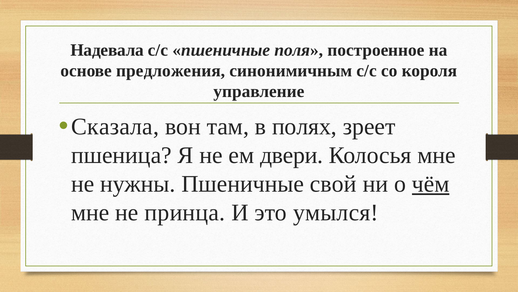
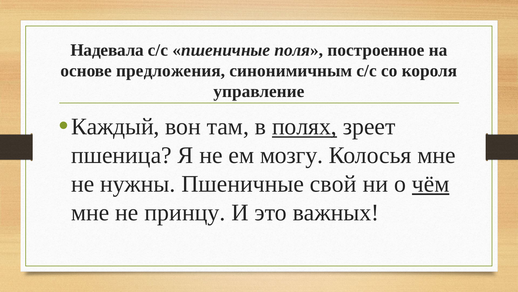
Сказала: Сказала -> Каждый
полях underline: none -> present
двери: двери -> мозгу
принца: принца -> принцу
умылся: умылся -> важных
